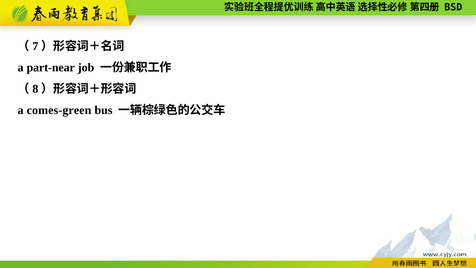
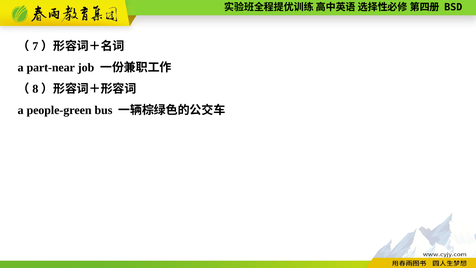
comes-green: comes-green -> people-green
